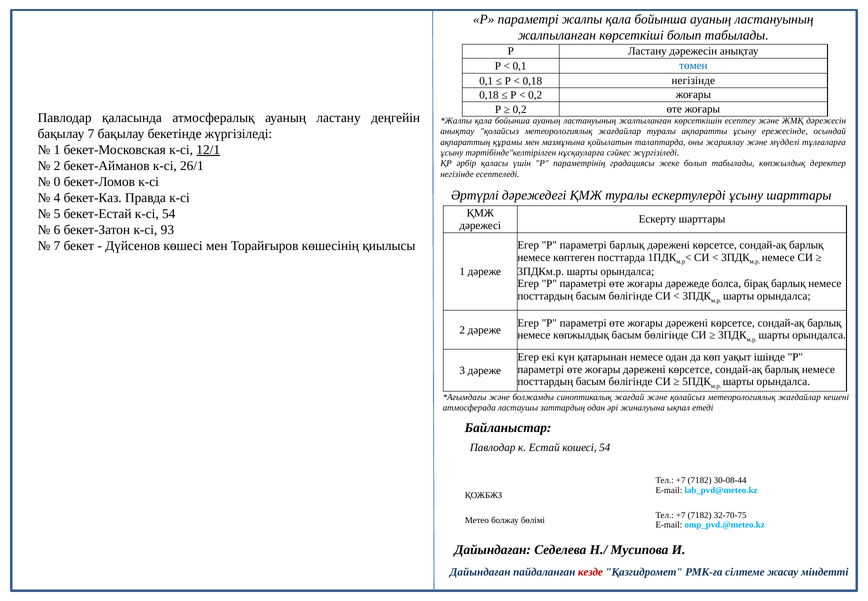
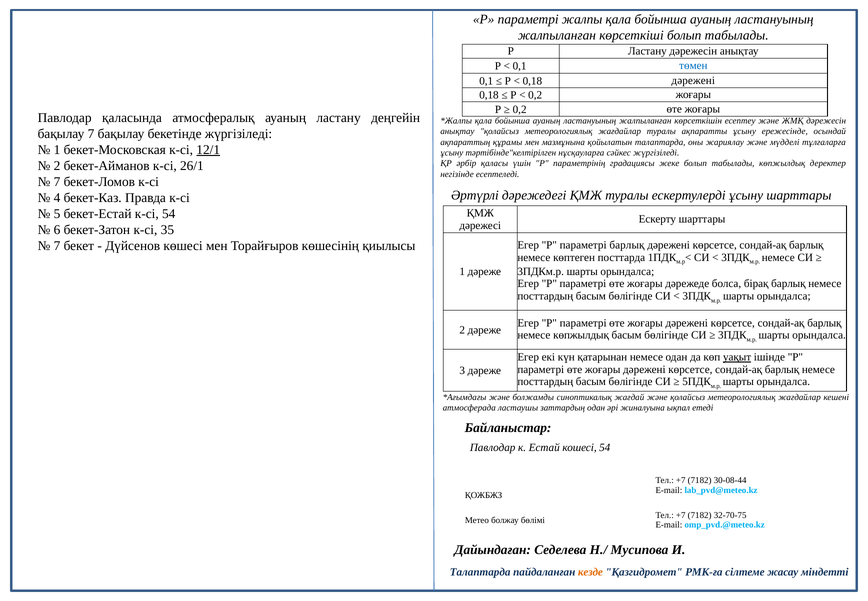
0,18 негізінде: негізінде -> дәрежені
0 at (57, 182): 0 -> 7
93: 93 -> 35
уақыт underline: none -> present
Дайындаған at (480, 572): Дайындаған -> Талаптарда
кезде colour: red -> orange
